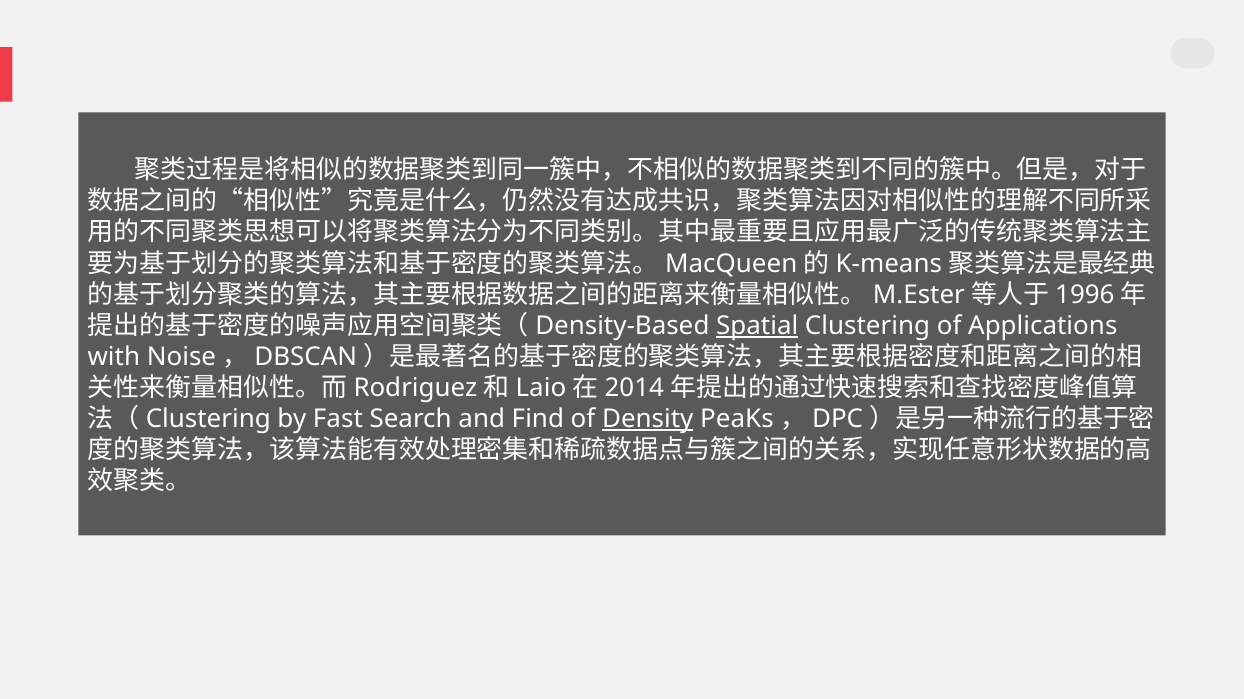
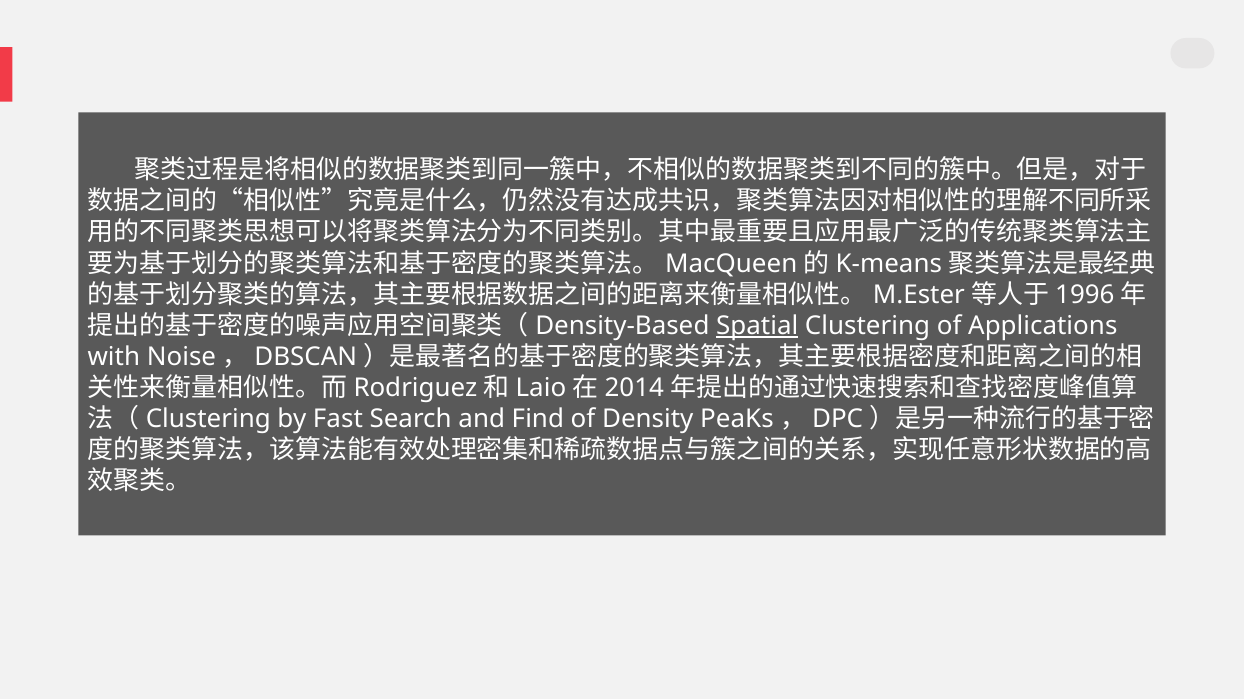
Density underline: present -> none
